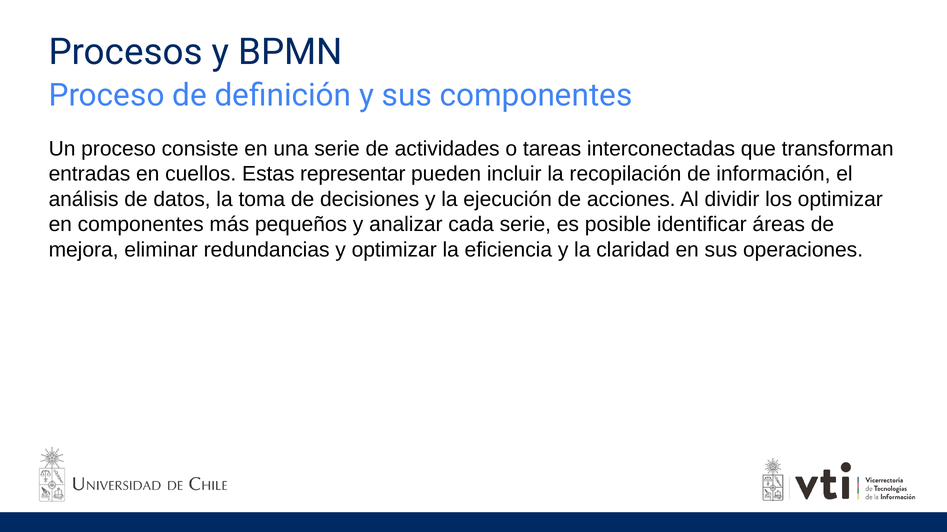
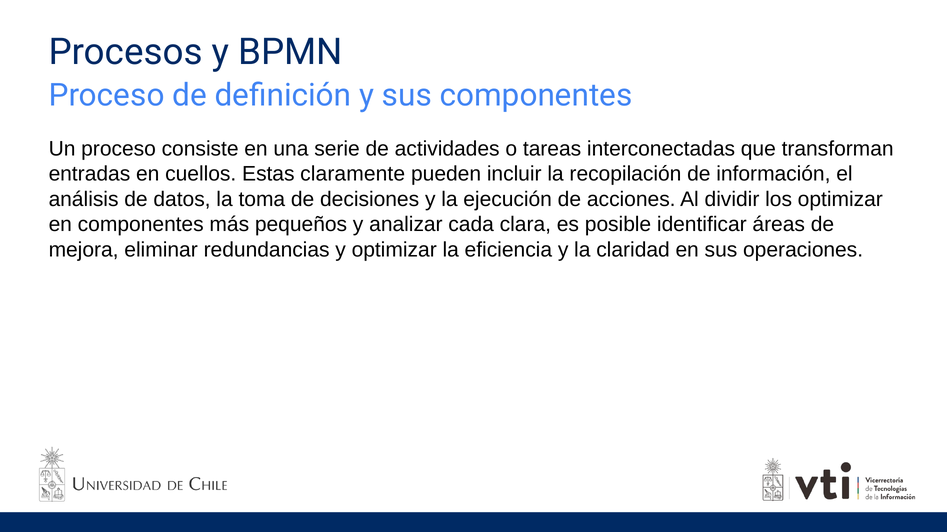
representar: representar -> claramente
cada serie: serie -> clara
